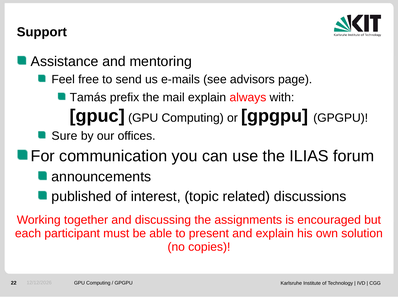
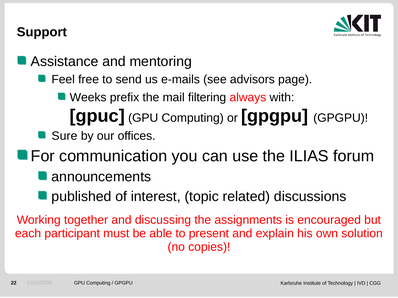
Tamás: Tamás -> Weeks
mail explain: explain -> filtering
